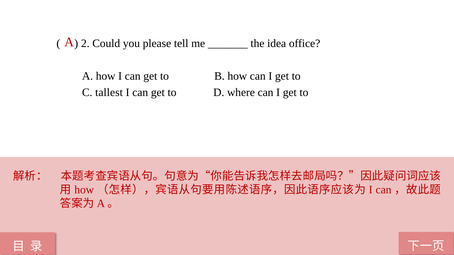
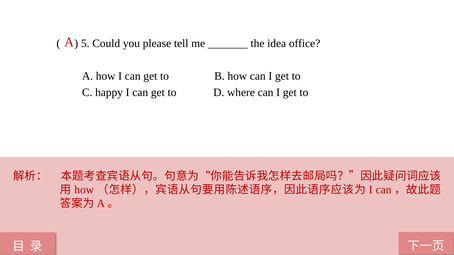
2: 2 -> 5
tallest: tallest -> happy
